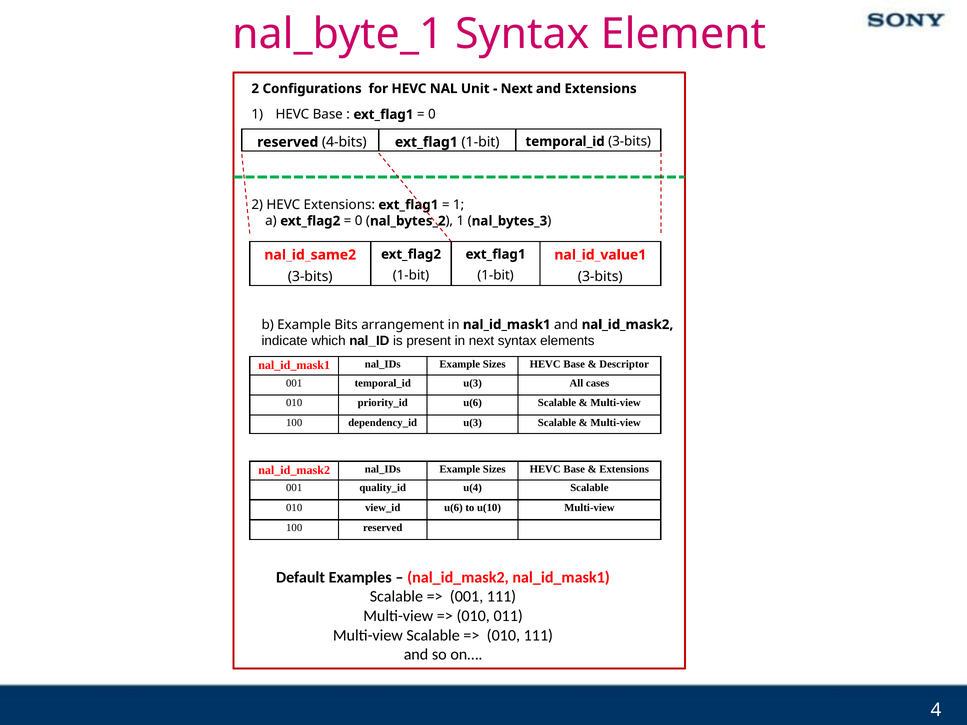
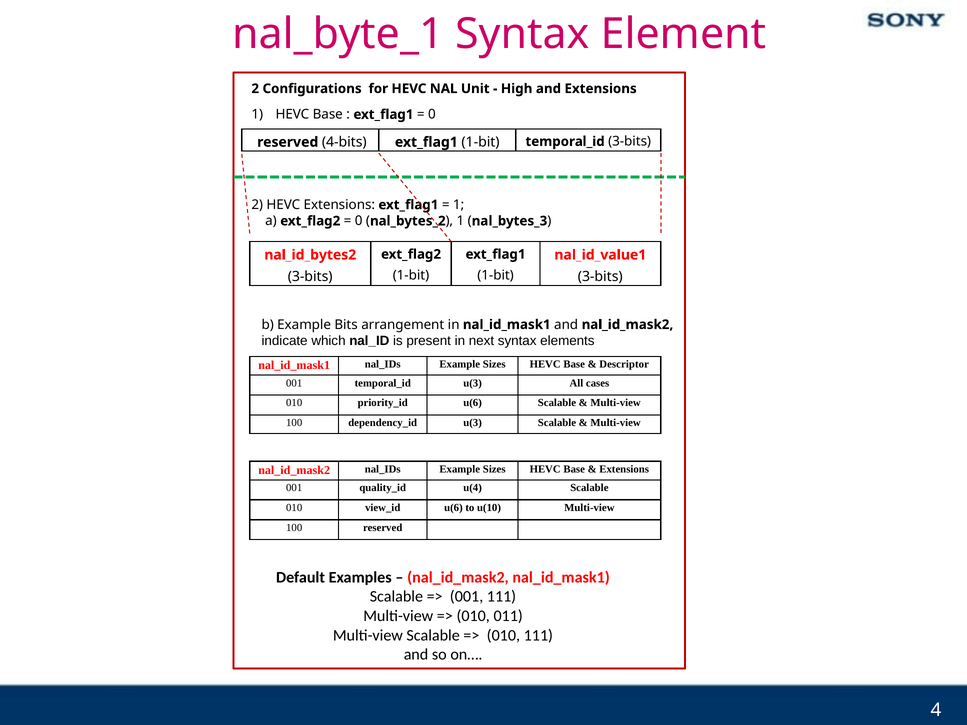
Next at (517, 89): Next -> High
nal_id_same2: nal_id_same2 -> nal_id_bytes2
